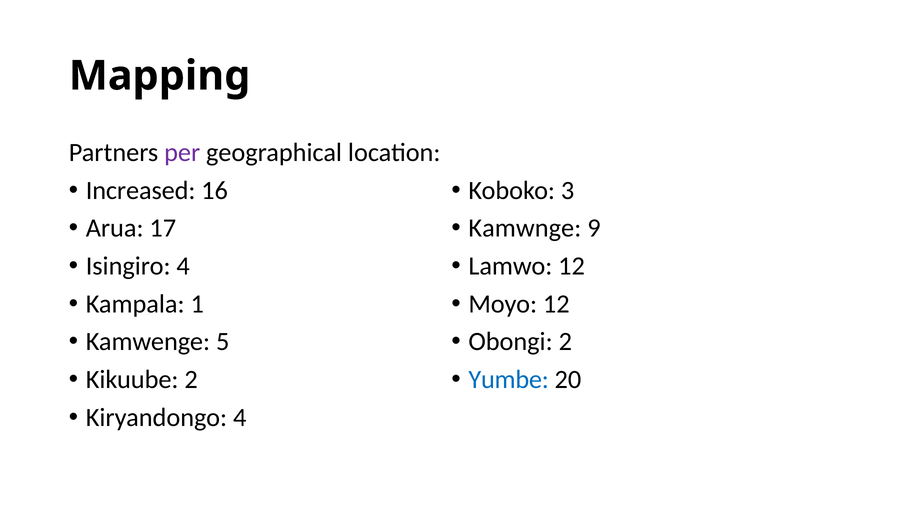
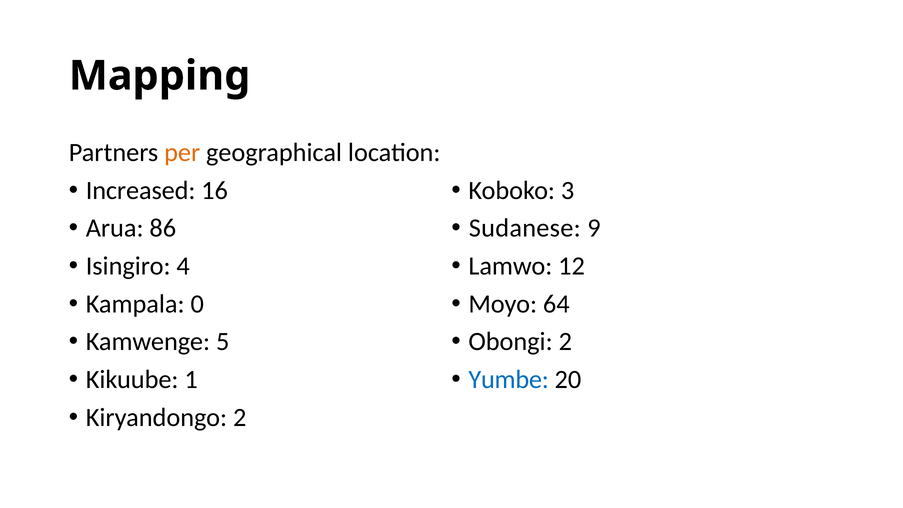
per colour: purple -> orange
17: 17 -> 86
Kamwnge: Kamwnge -> Sudanese
1: 1 -> 0
Moyo 12: 12 -> 64
Kikuube 2: 2 -> 1
Kiryandongo 4: 4 -> 2
